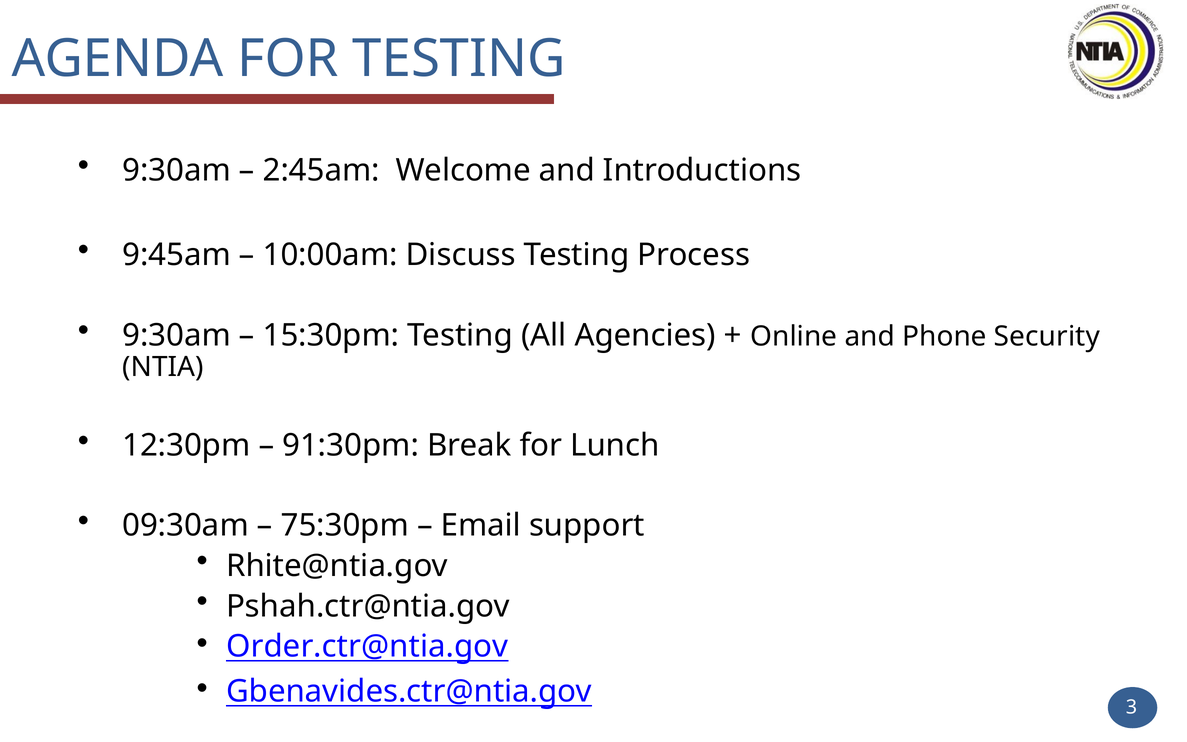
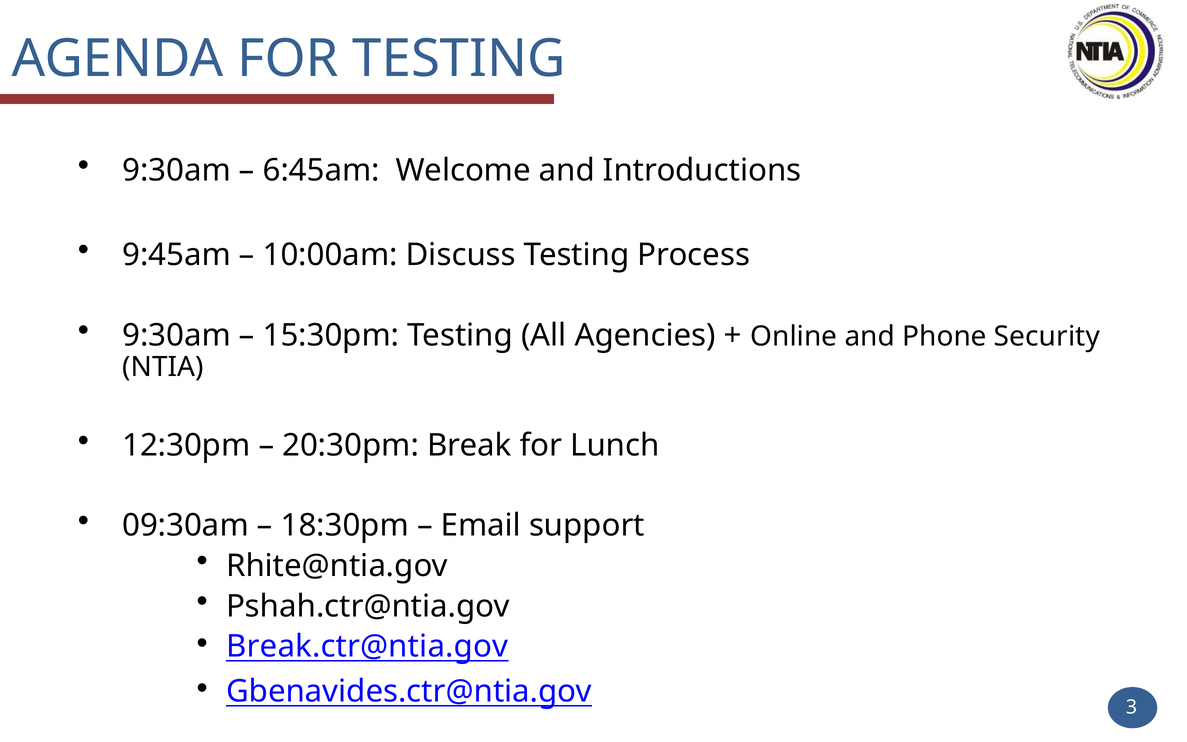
2:45am: 2:45am -> 6:45am
91:30pm: 91:30pm -> 20:30pm
75:30pm: 75:30pm -> 18:30pm
Order.ctr@ntia.gov: Order.ctr@ntia.gov -> Break.ctr@ntia.gov
